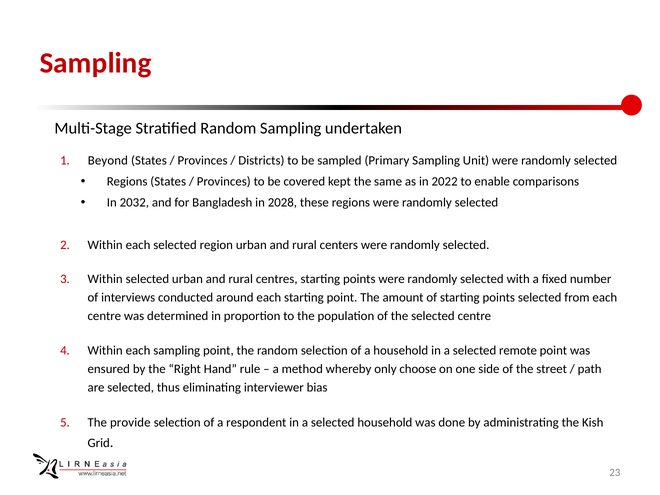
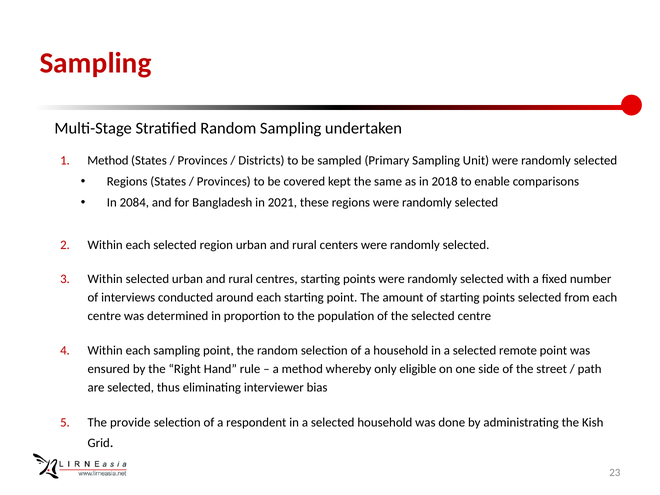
Beyond at (108, 161): Beyond -> Method
2022: 2022 -> 2018
2032: 2032 -> 2084
2028: 2028 -> 2021
choose: choose -> eligible
